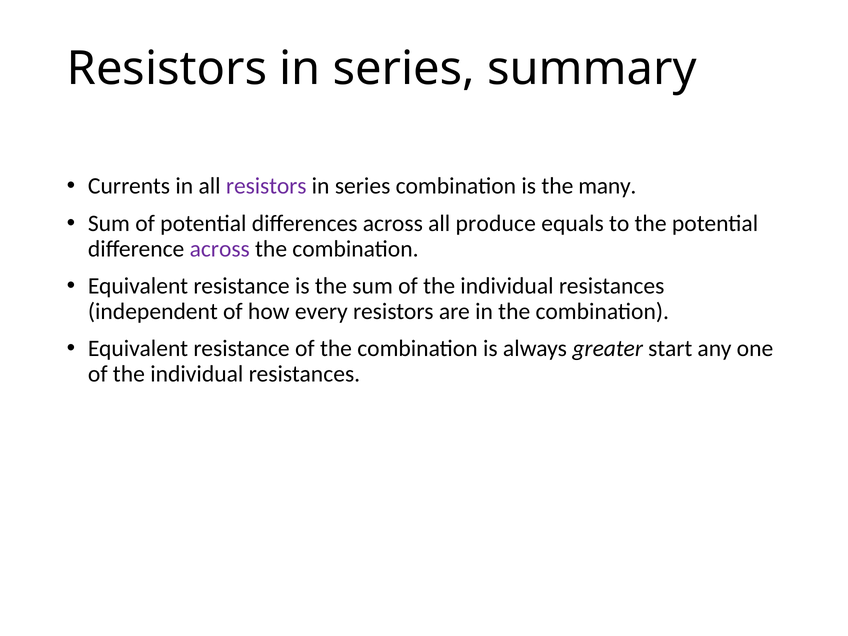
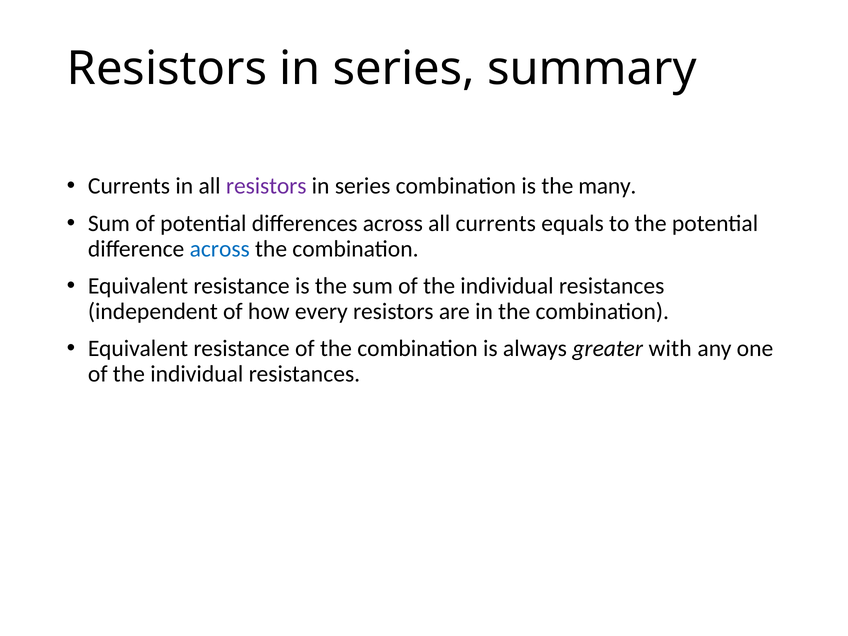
all produce: produce -> currents
across at (220, 249) colour: purple -> blue
start: start -> with
